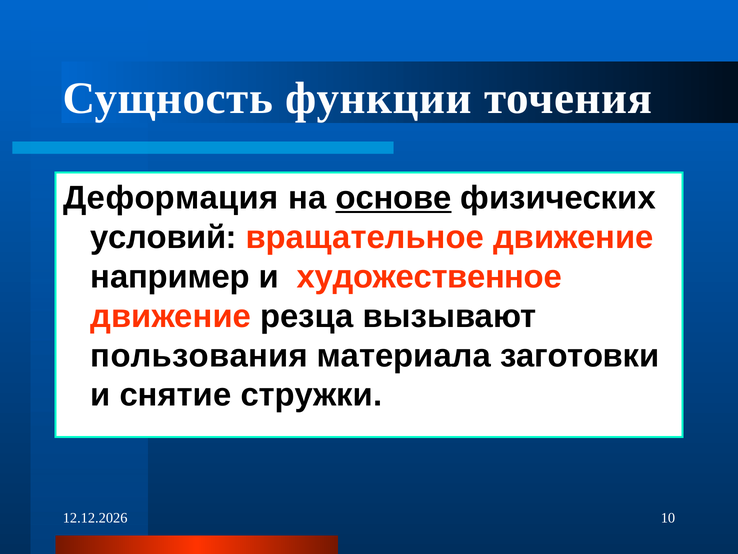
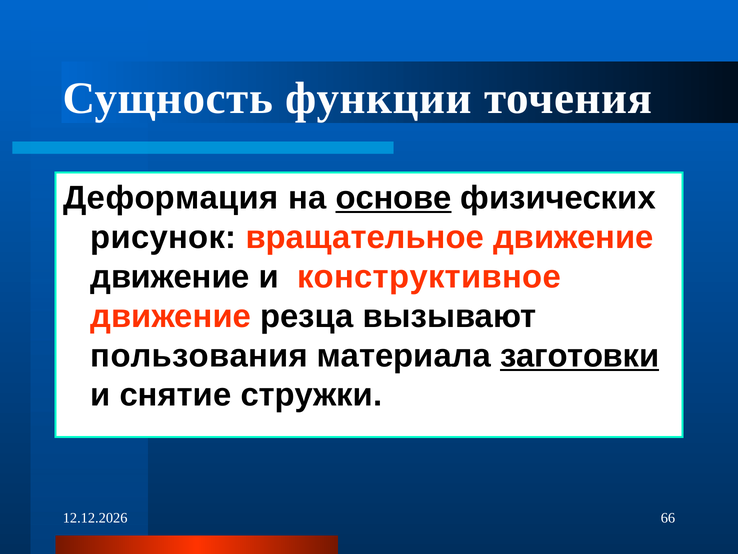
условий: условий -> рисунок
например at (170, 277): например -> движение
художественное: художественное -> конструктивное
заготовки underline: none -> present
10: 10 -> 66
